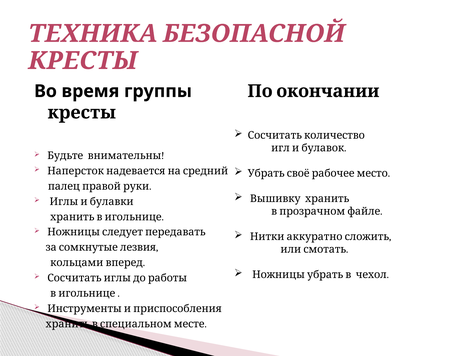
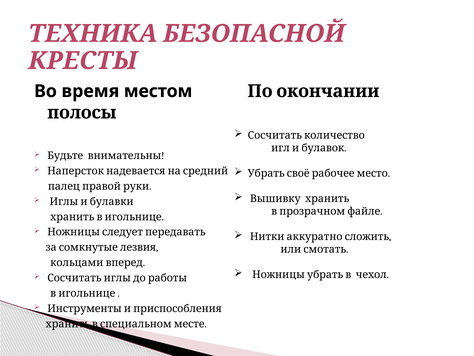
группы: группы -> местом
кресты at (82, 112): кресты -> полосы
